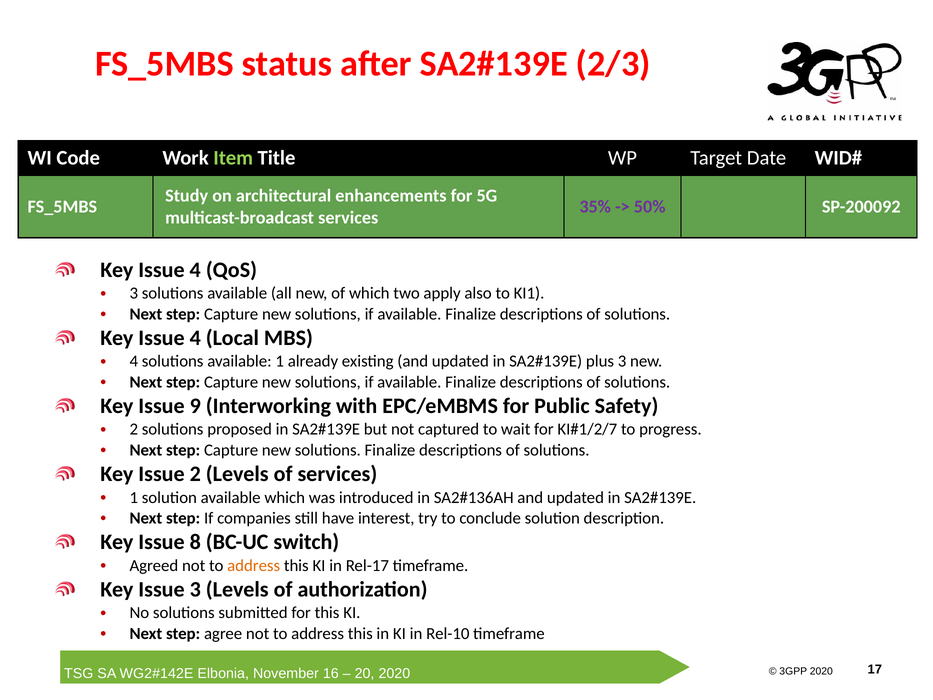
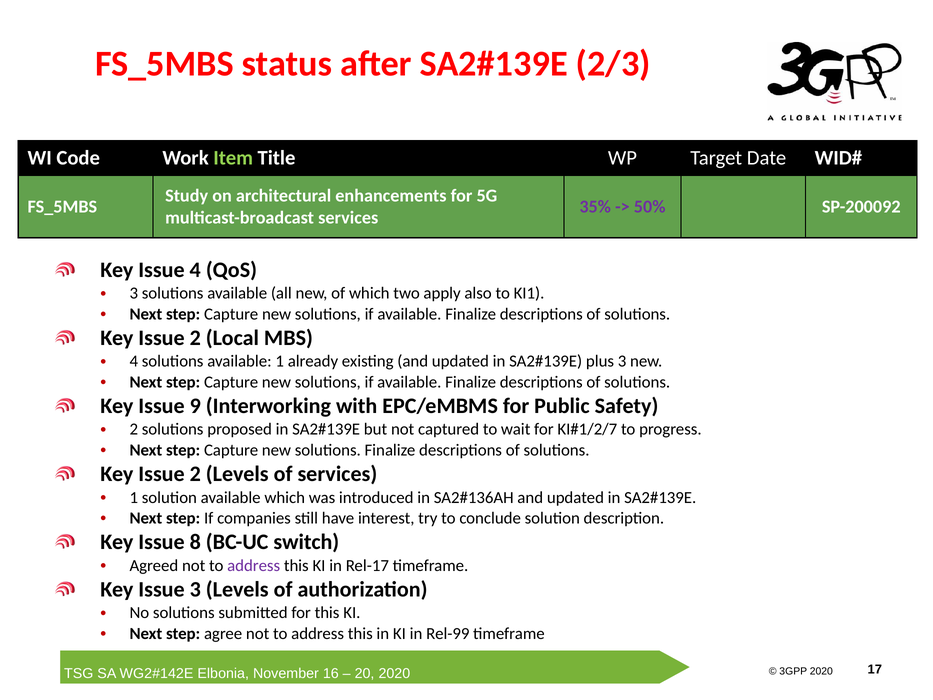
4 at (195, 338): 4 -> 2
address at (254, 565) colour: orange -> purple
Rel-10: Rel-10 -> Rel-99
